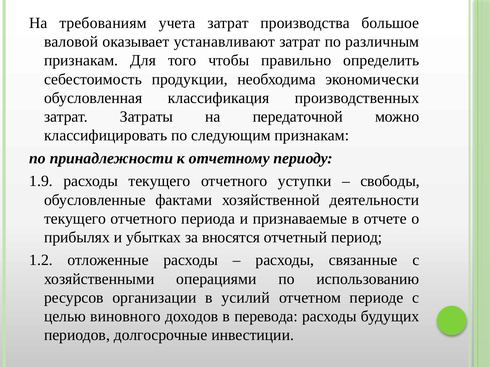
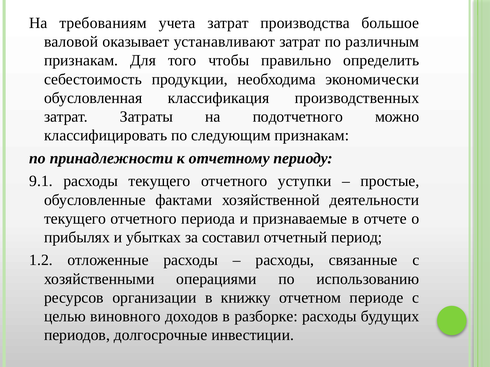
передаточной: передаточной -> подотчетного
1.9: 1.9 -> 9.1
свободы: свободы -> простые
вносятся: вносятся -> составил
усилий: усилий -> книжку
перевода: перевода -> разборке
